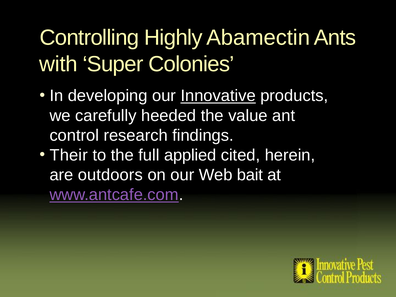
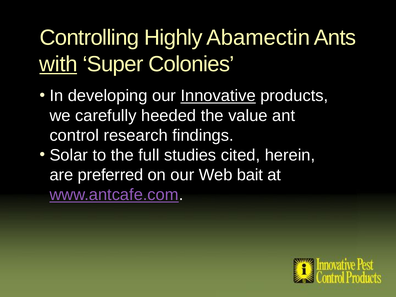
with underline: none -> present
Their: Their -> Solar
applied: applied -> studies
outdoors: outdoors -> preferred
